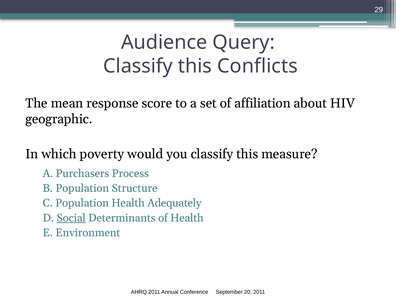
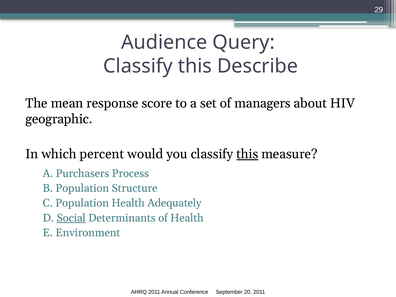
Conflicts: Conflicts -> Describe
affiliation: affiliation -> managers
poverty: poverty -> percent
this at (247, 154) underline: none -> present
